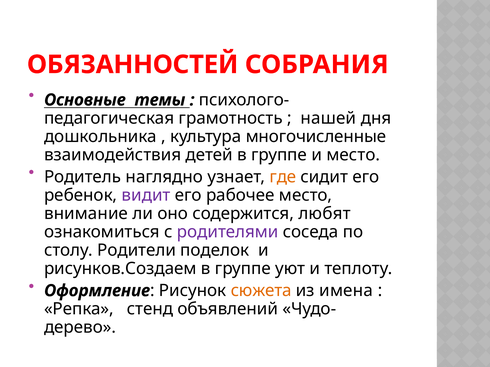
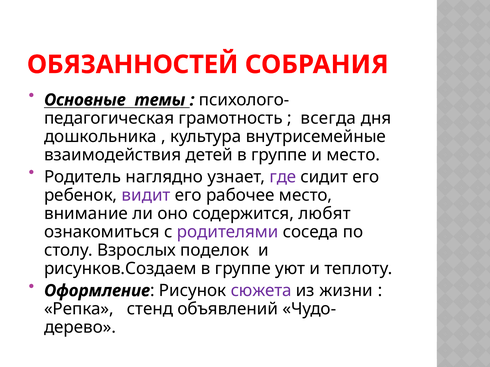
нашей: нашей -> всегда
многочисленные: многочисленные -> внутрисемейные
где colour: orange -> purple
Родители: Родители -> Взрослых
сюжета colour: orange -> purple
имена: имена -> жизни
